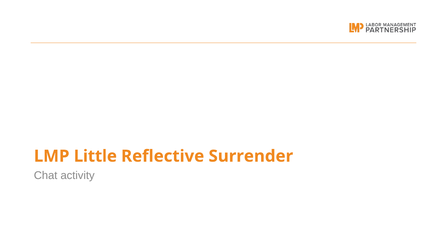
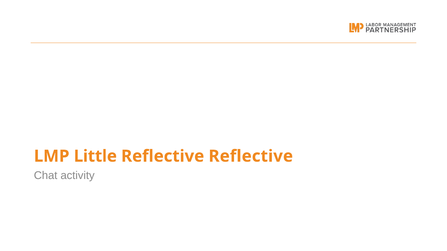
Reflective Surrender: Surrender -> Reflective
